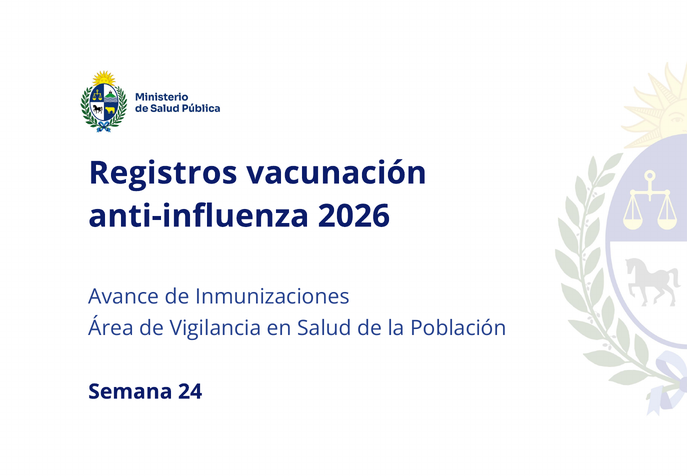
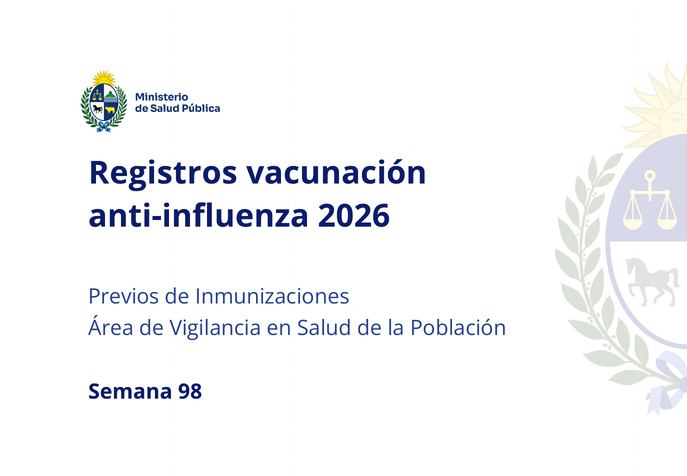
Avance: Avance -> Previos
24: 24 -> 98
